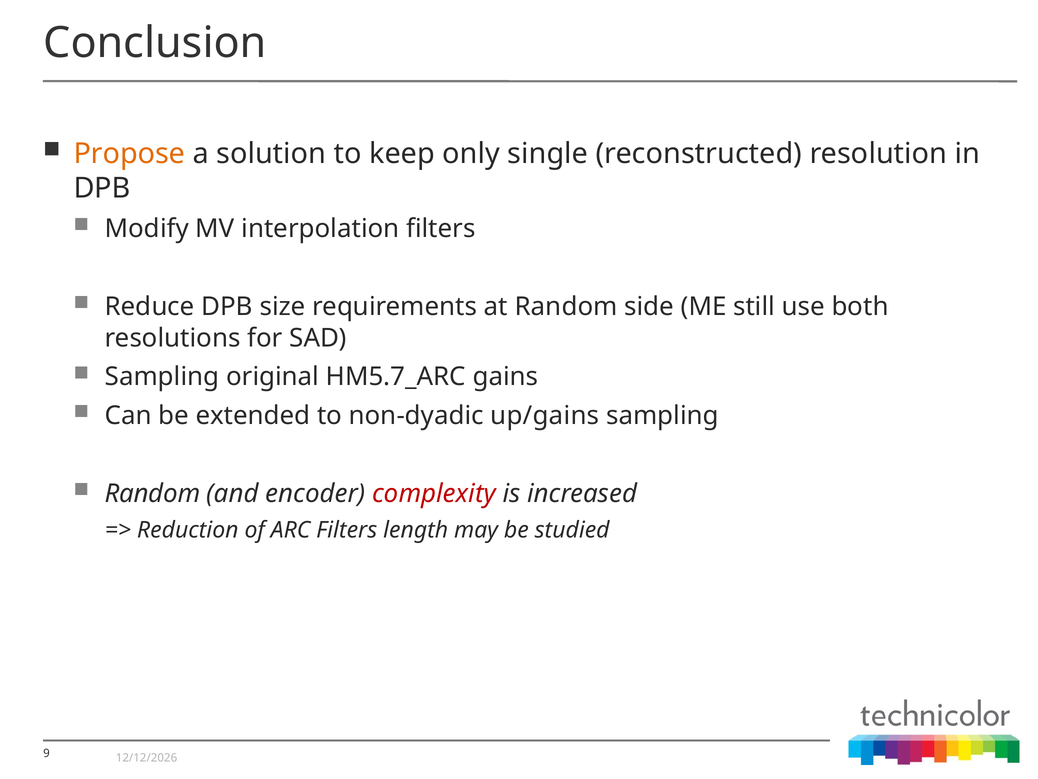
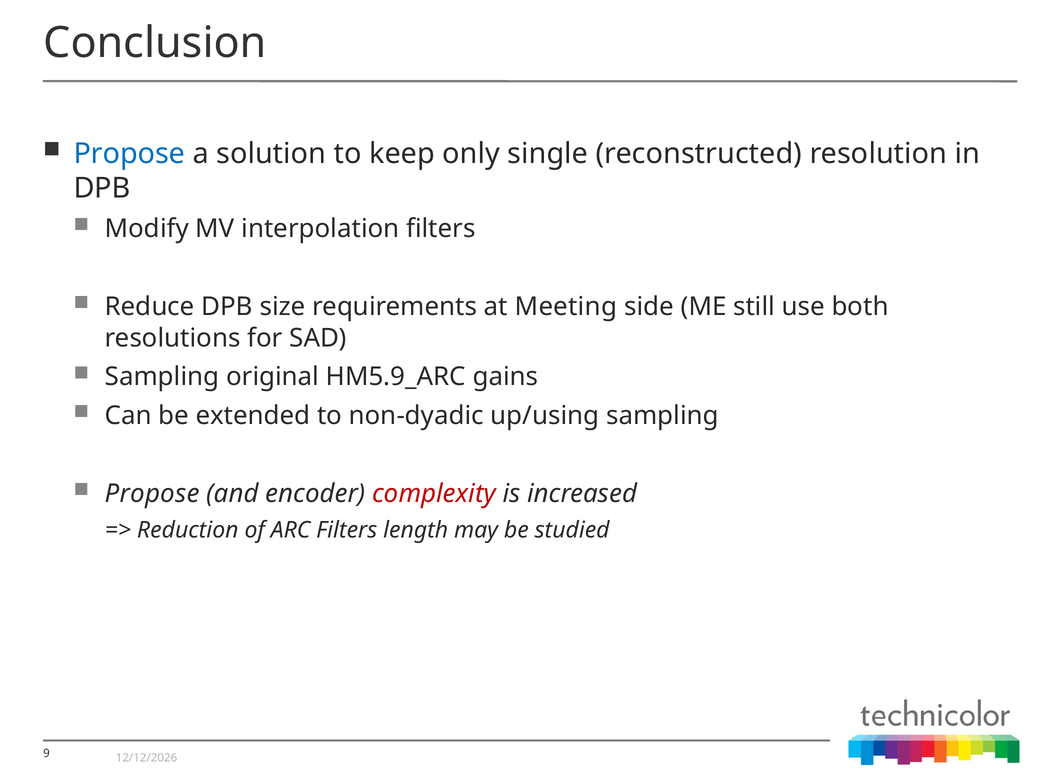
Propose at (129, 154) colour: orange -> blue
at Random: Random -> Meeting
HM5.7_ARC: HM5.7_ARC -> HM5.9_ARC
up/gains: up/gains -> up/using
Random at (152, 494): Random -> Propose
